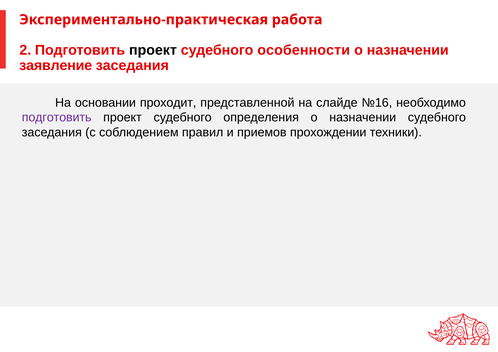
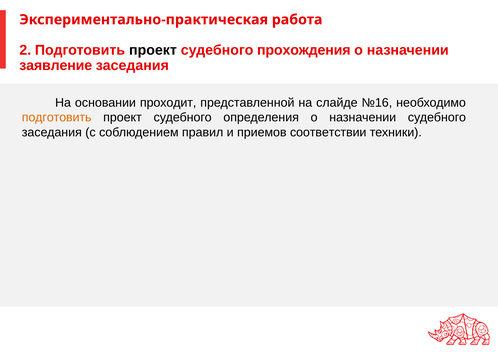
особенности: особенности -> прохождения
подготовить at (57, 118) colour: purple -> orange
прохождении: прохождении -> соответствии
